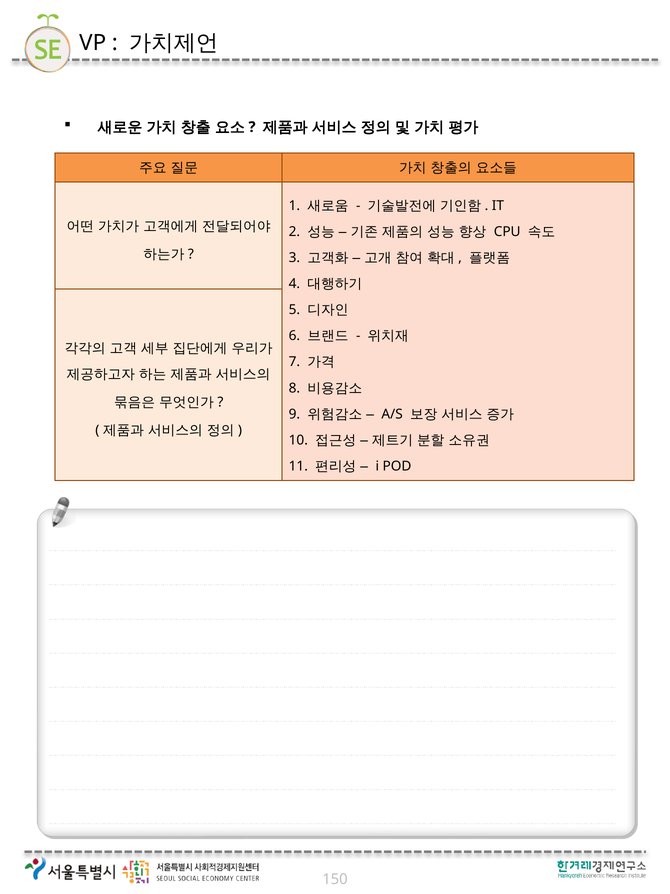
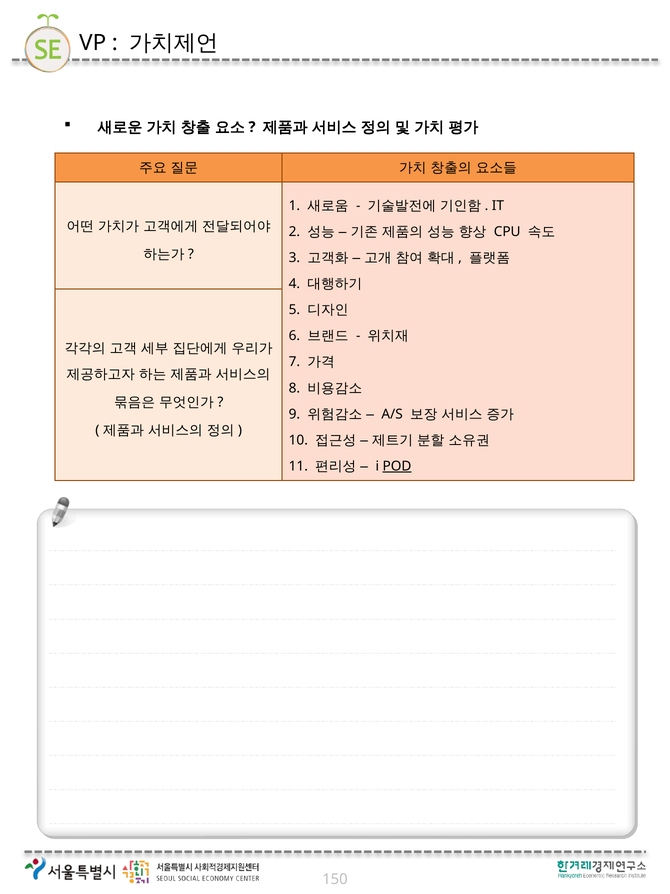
POD underline: none -> present
